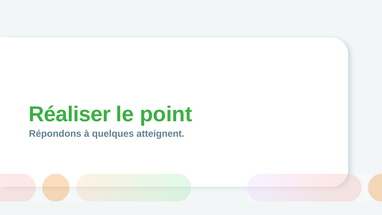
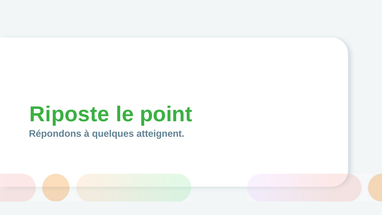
Réaliser: Réaliser -> Riposte
